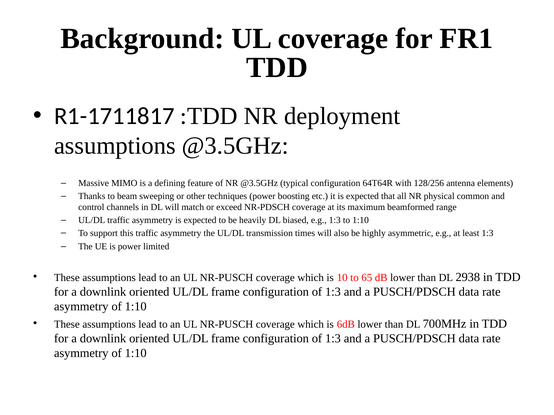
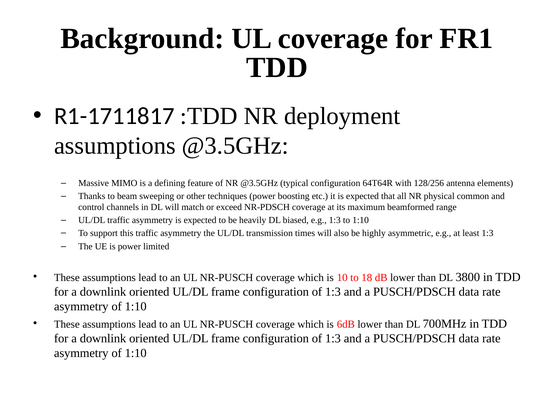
65: 65 -> 18
2938: 2938 -> 3800
